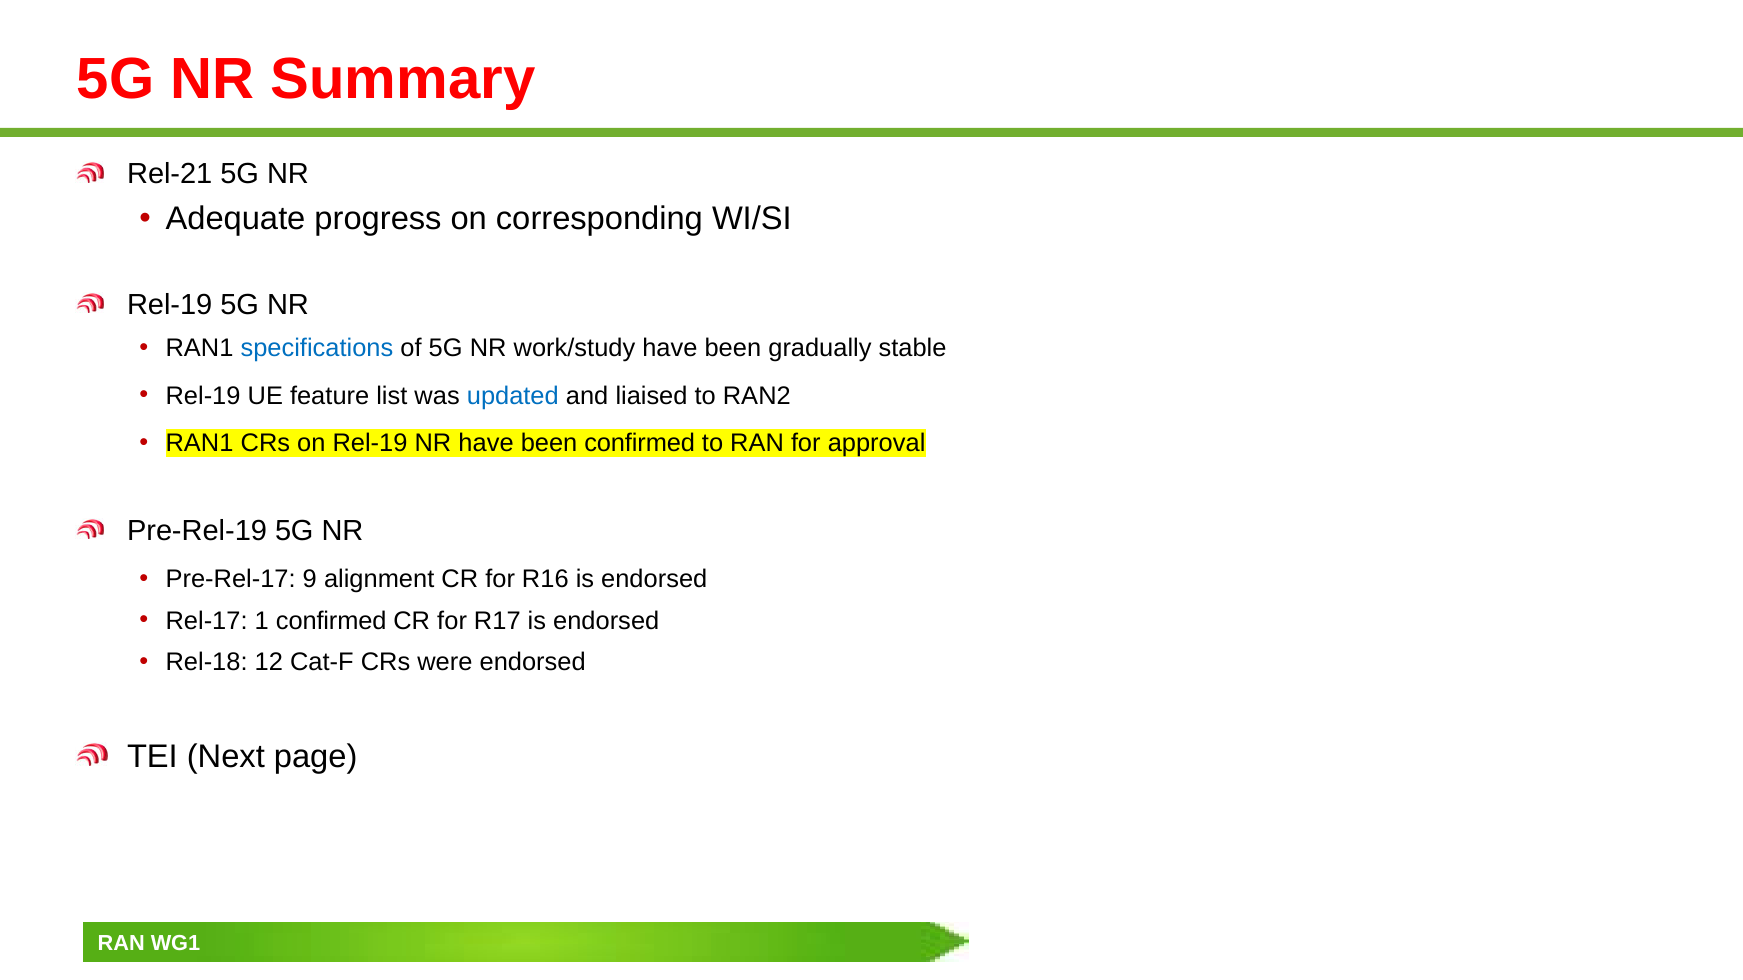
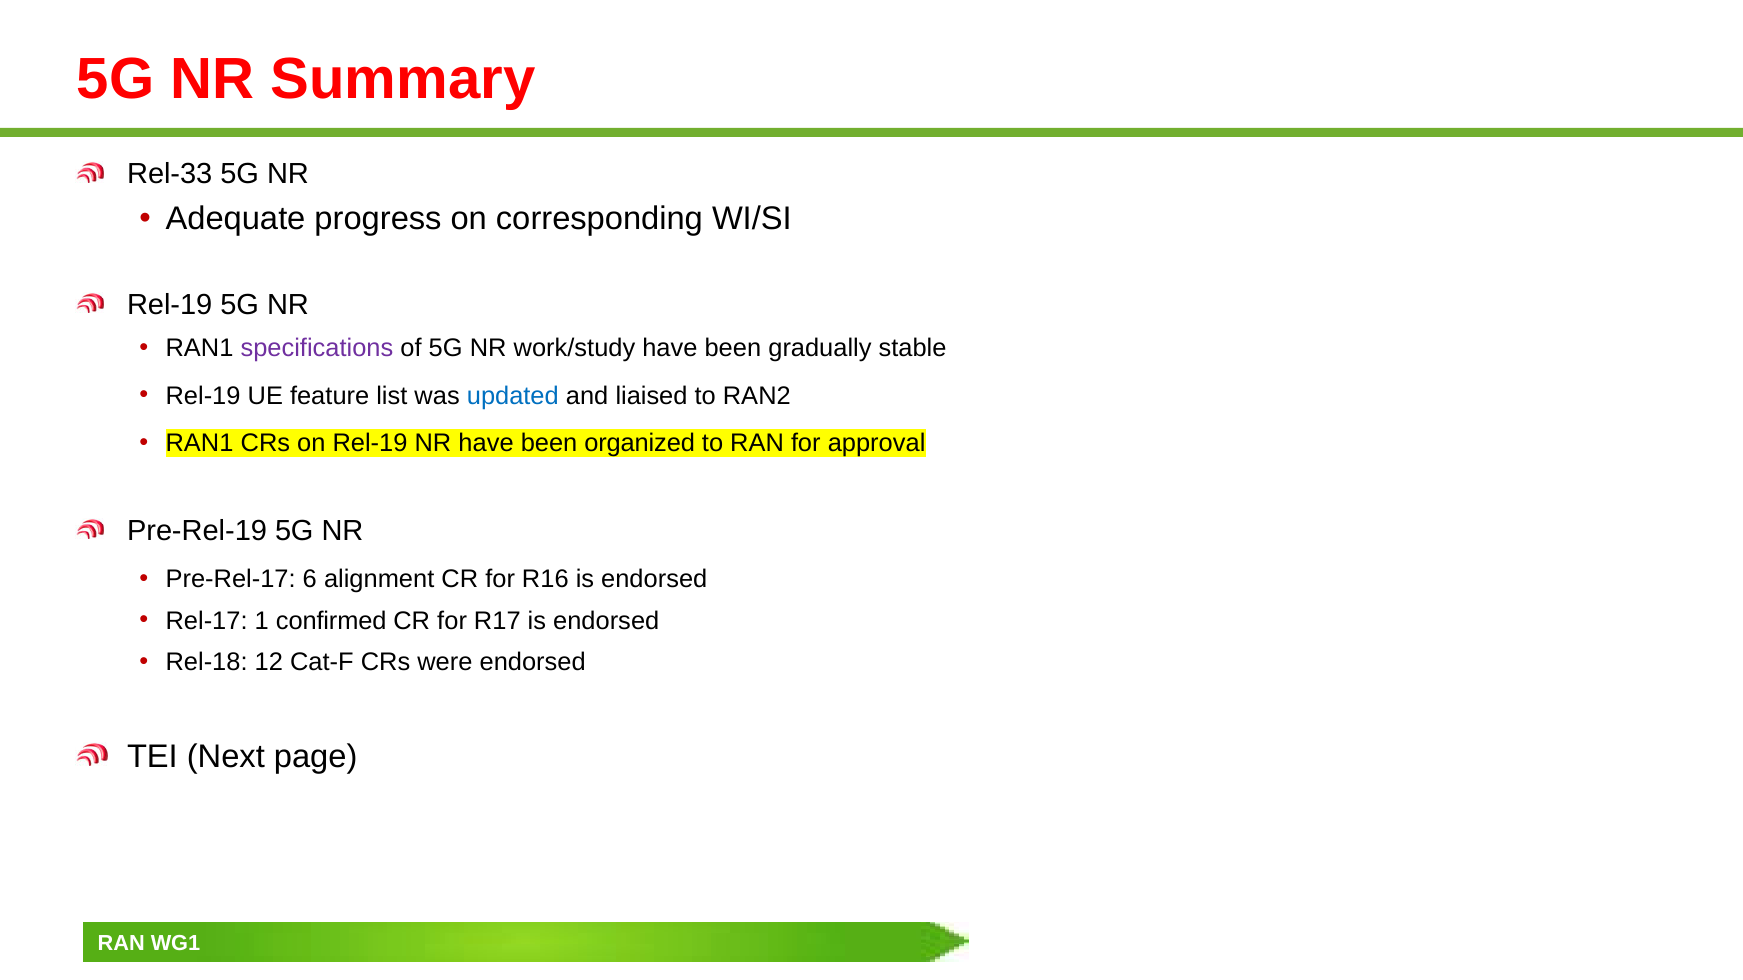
Rel-21: Rel-21 -> Rel-33
specifications colour: blue -> purple
been confirmed: confirmed -> organized
9: 9 -> 6
